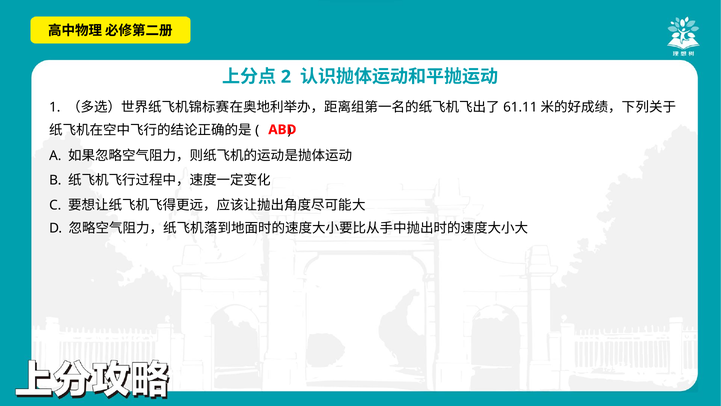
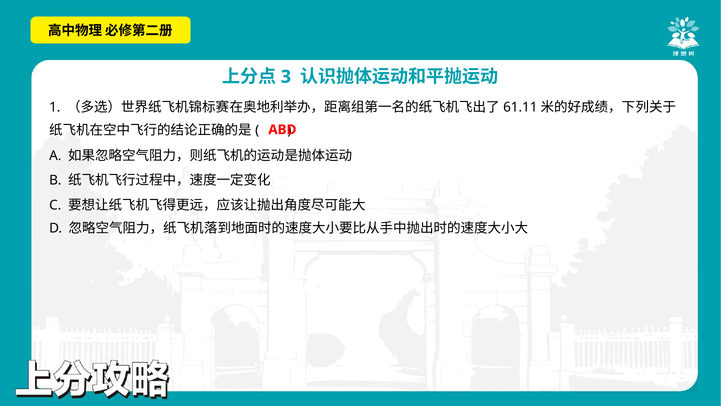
2: 2 -> 3
